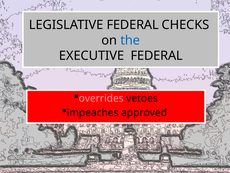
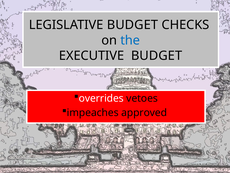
LEGISLATIVE FEDERAL: FEDERAL -> BUDGET
EXECUTIVE FEDERAL: FEDERAL -> BUDGET
overrides colour: pink -> white
